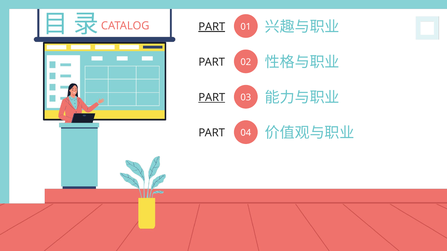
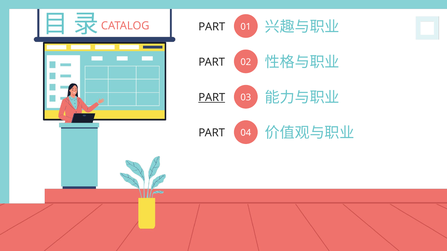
PART at (212, 27) underline: present -> none
